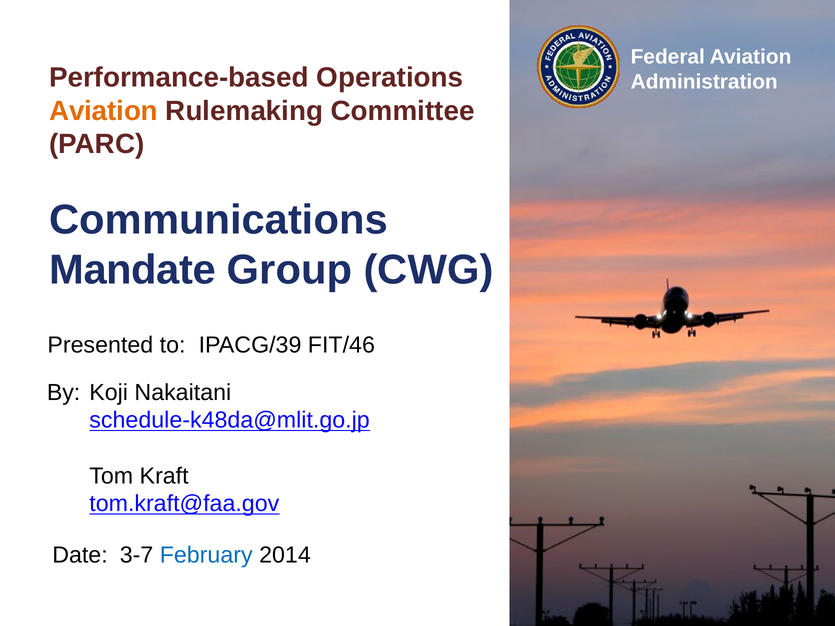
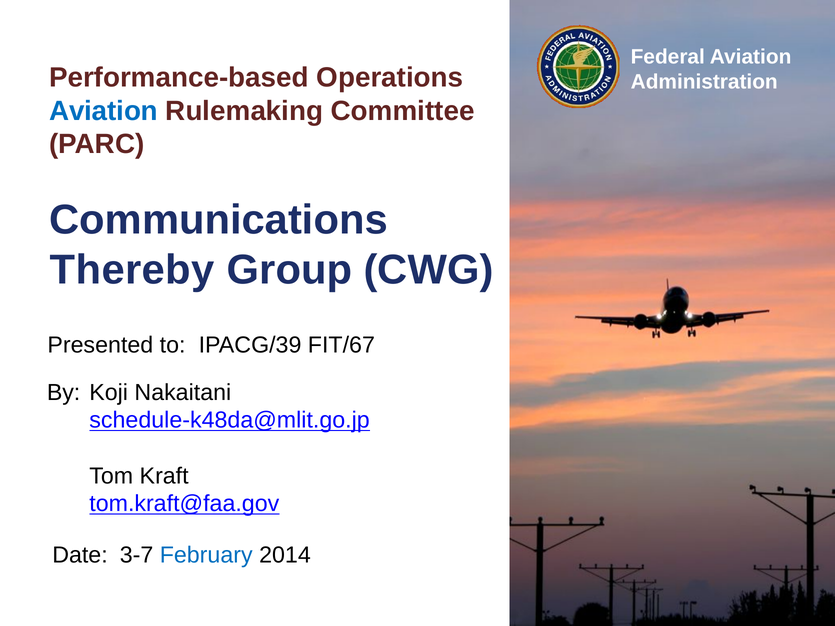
Aviation at (103, 111) colour: orange -> blue
Mandate: Mandate -> Thereby
FIT/46: FIT/46 -> FIT/67
